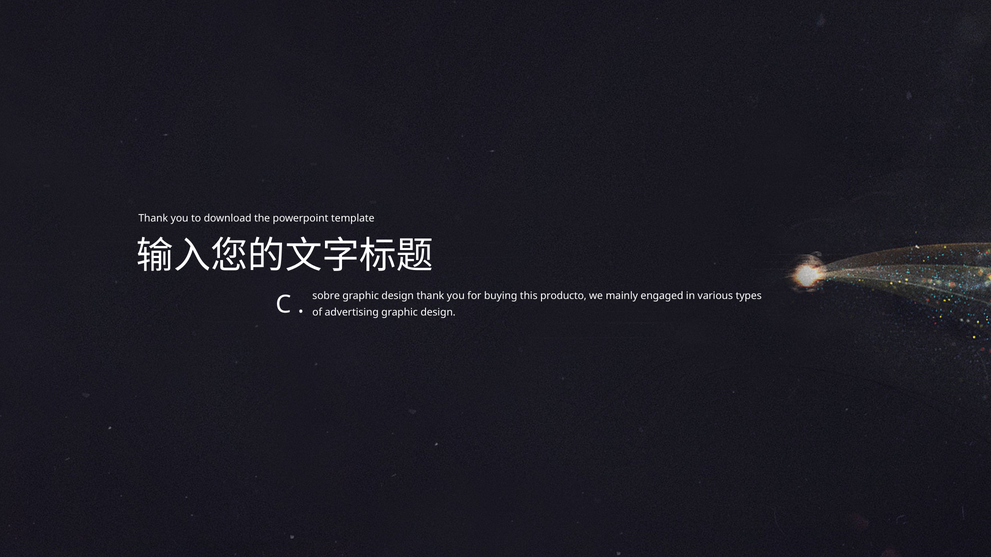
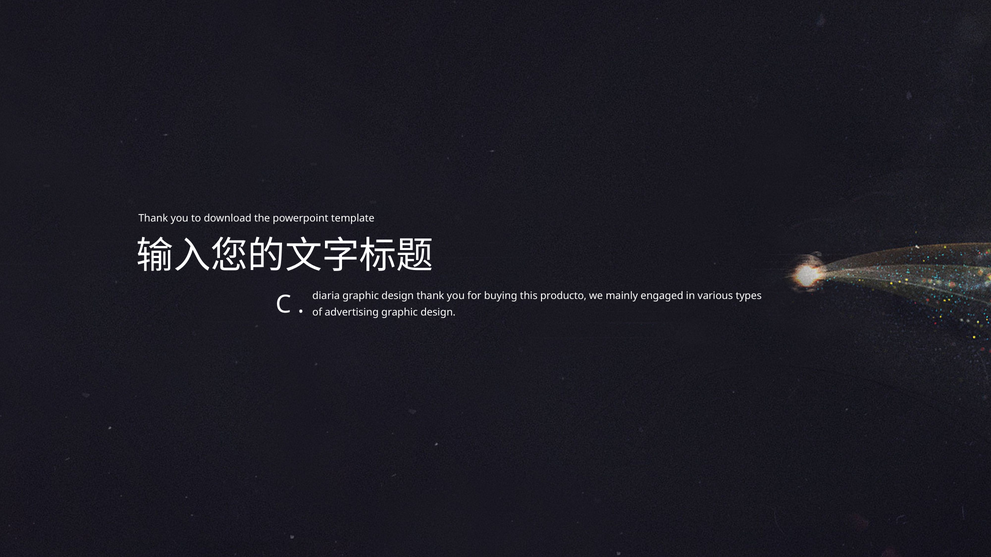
sobre: sobre -> diaria
